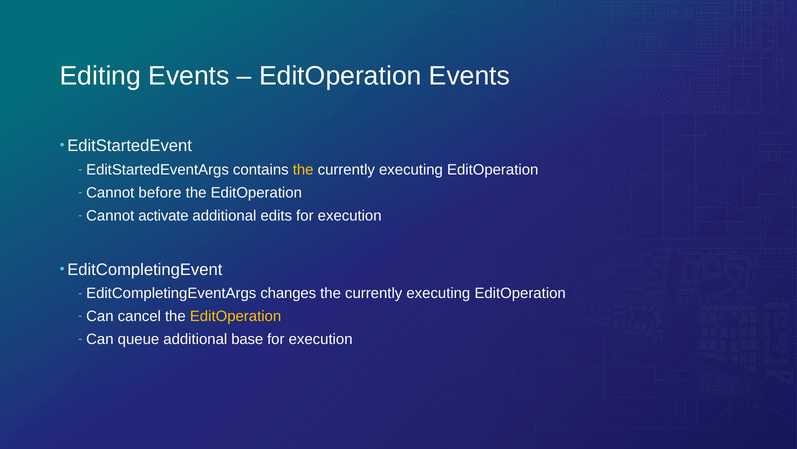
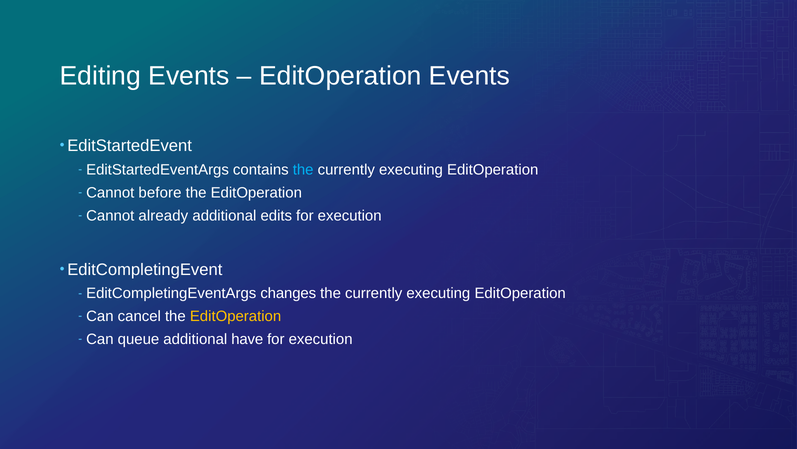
the at (303, 169) colour: yellow -> light blue
activate: activate -> already
base: base -> have
